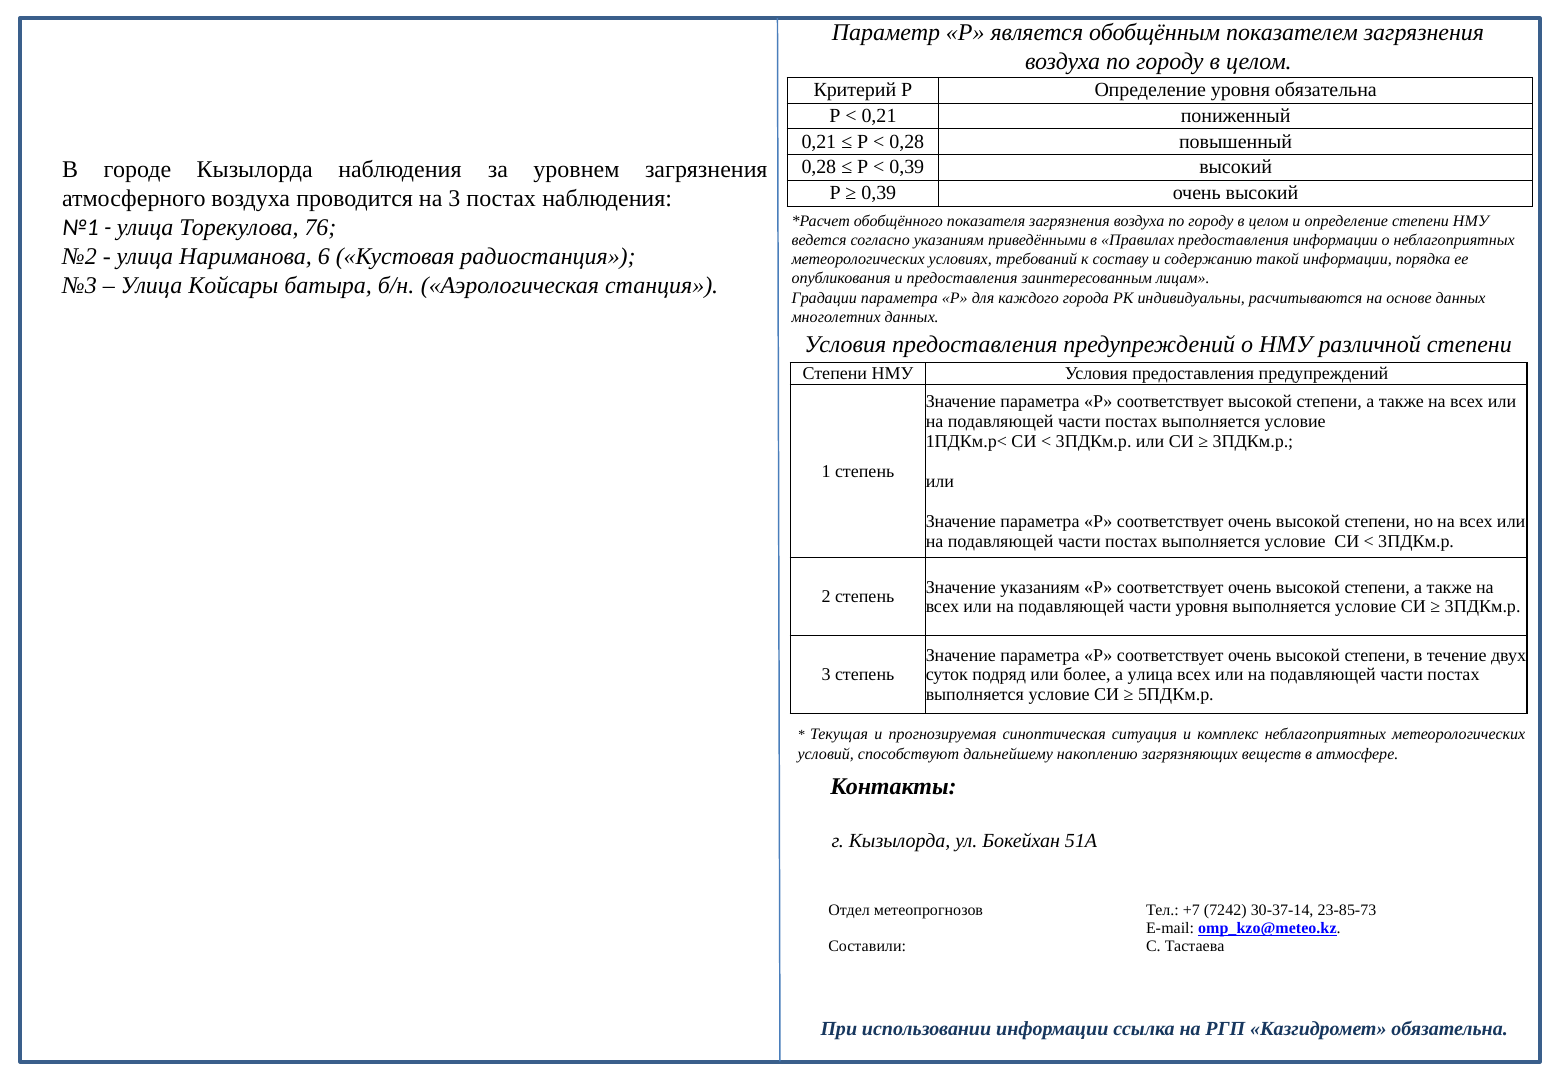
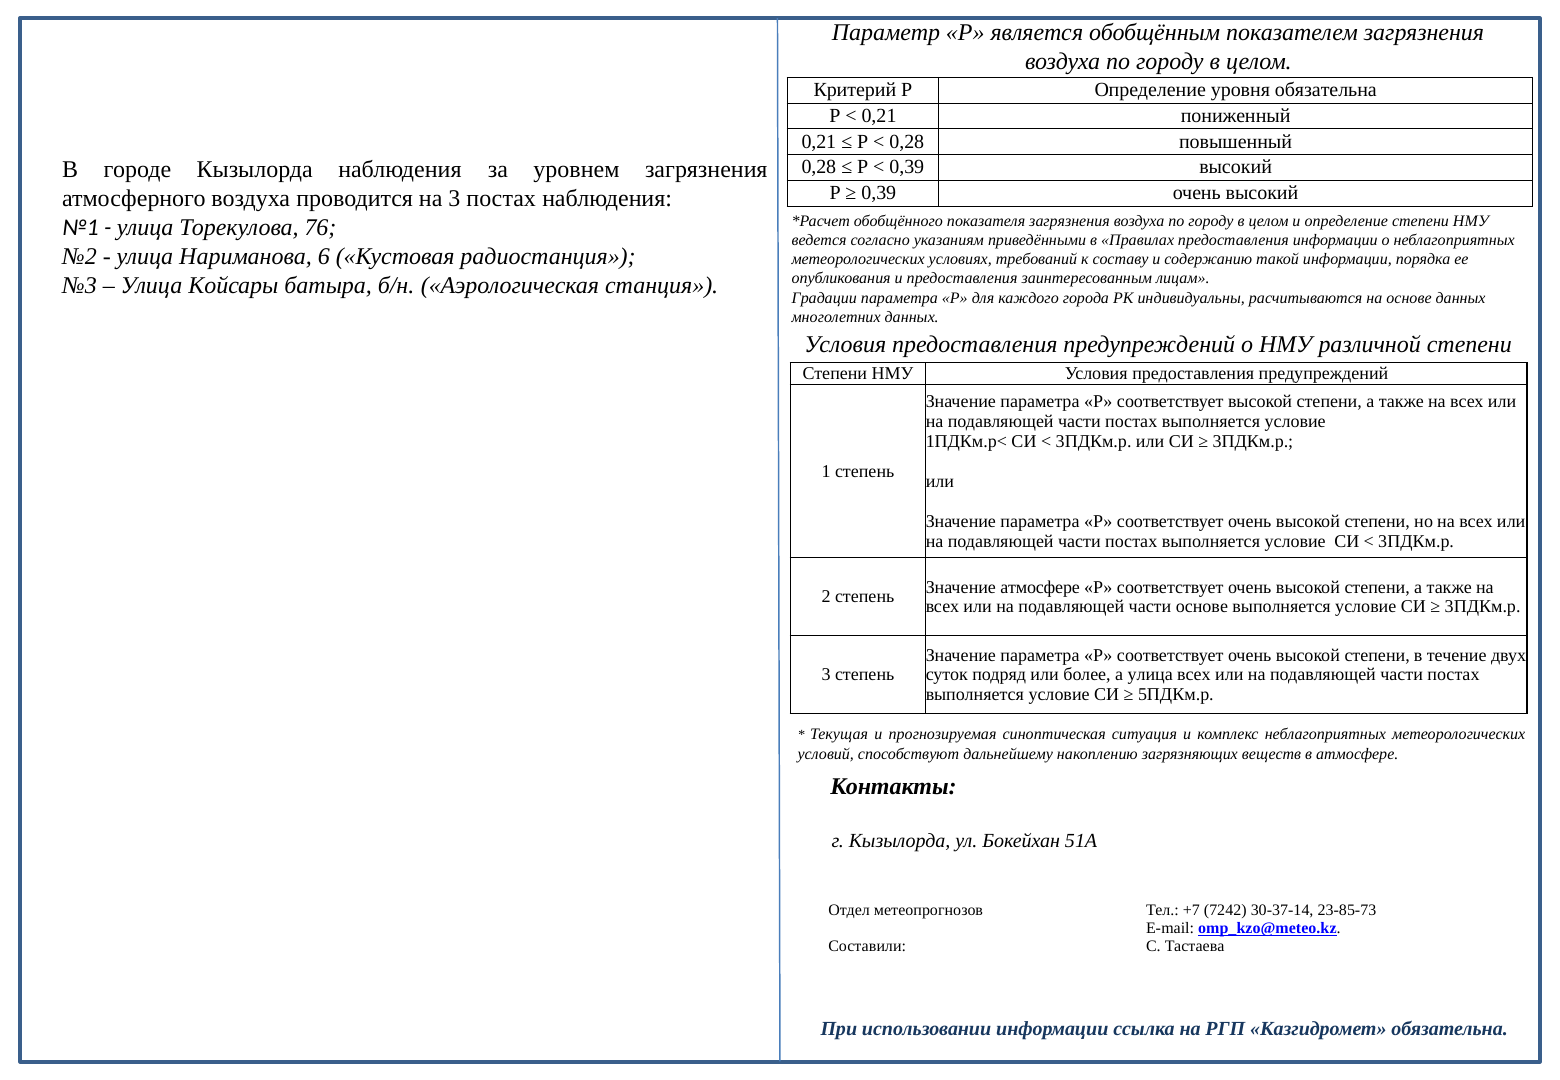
Значение указаниям: указаниям -> атмосфере
части уровня: уровня -> основе
